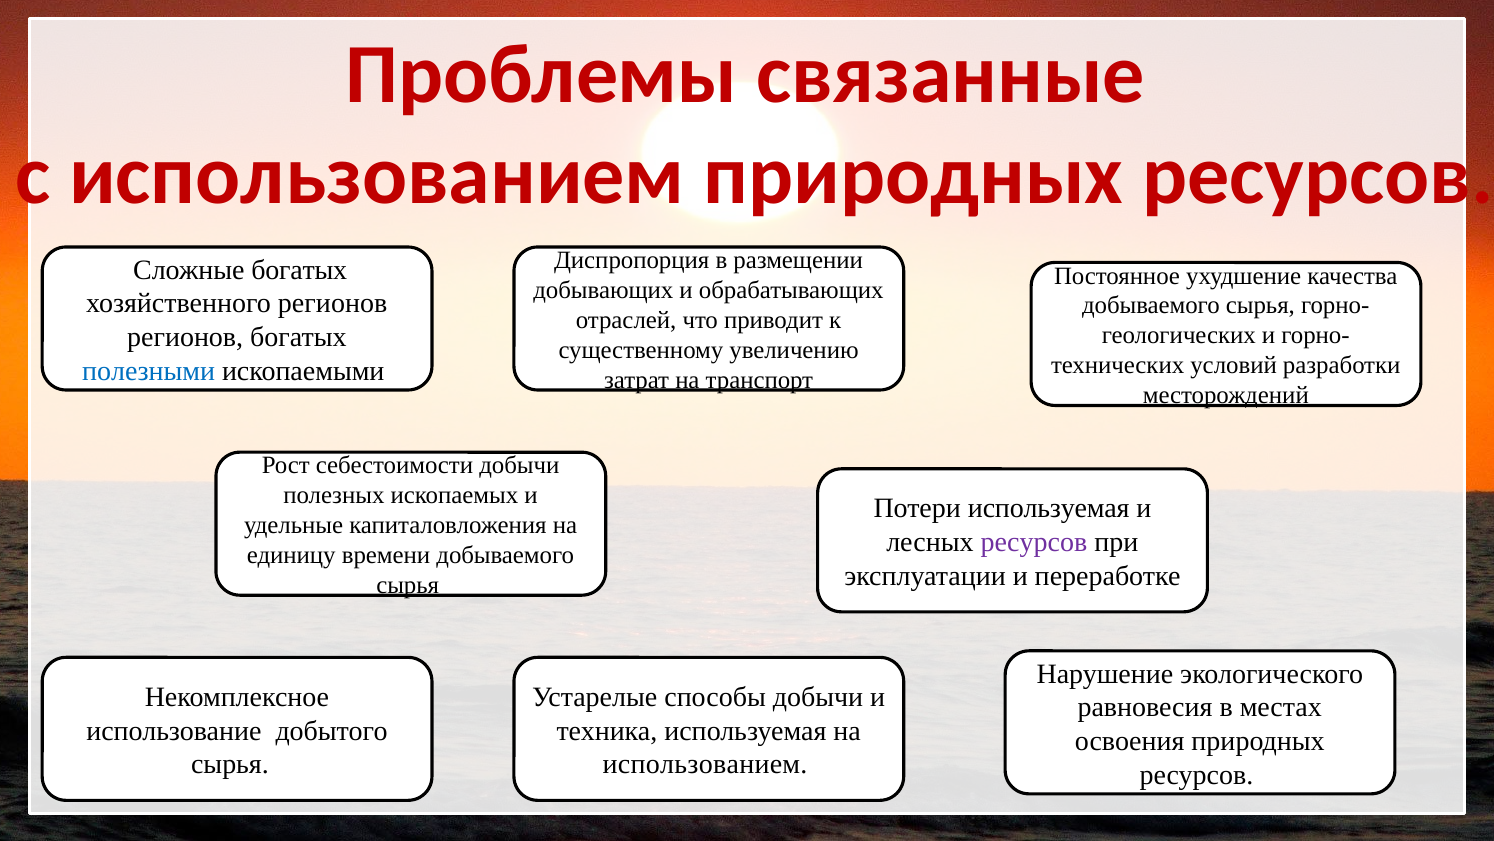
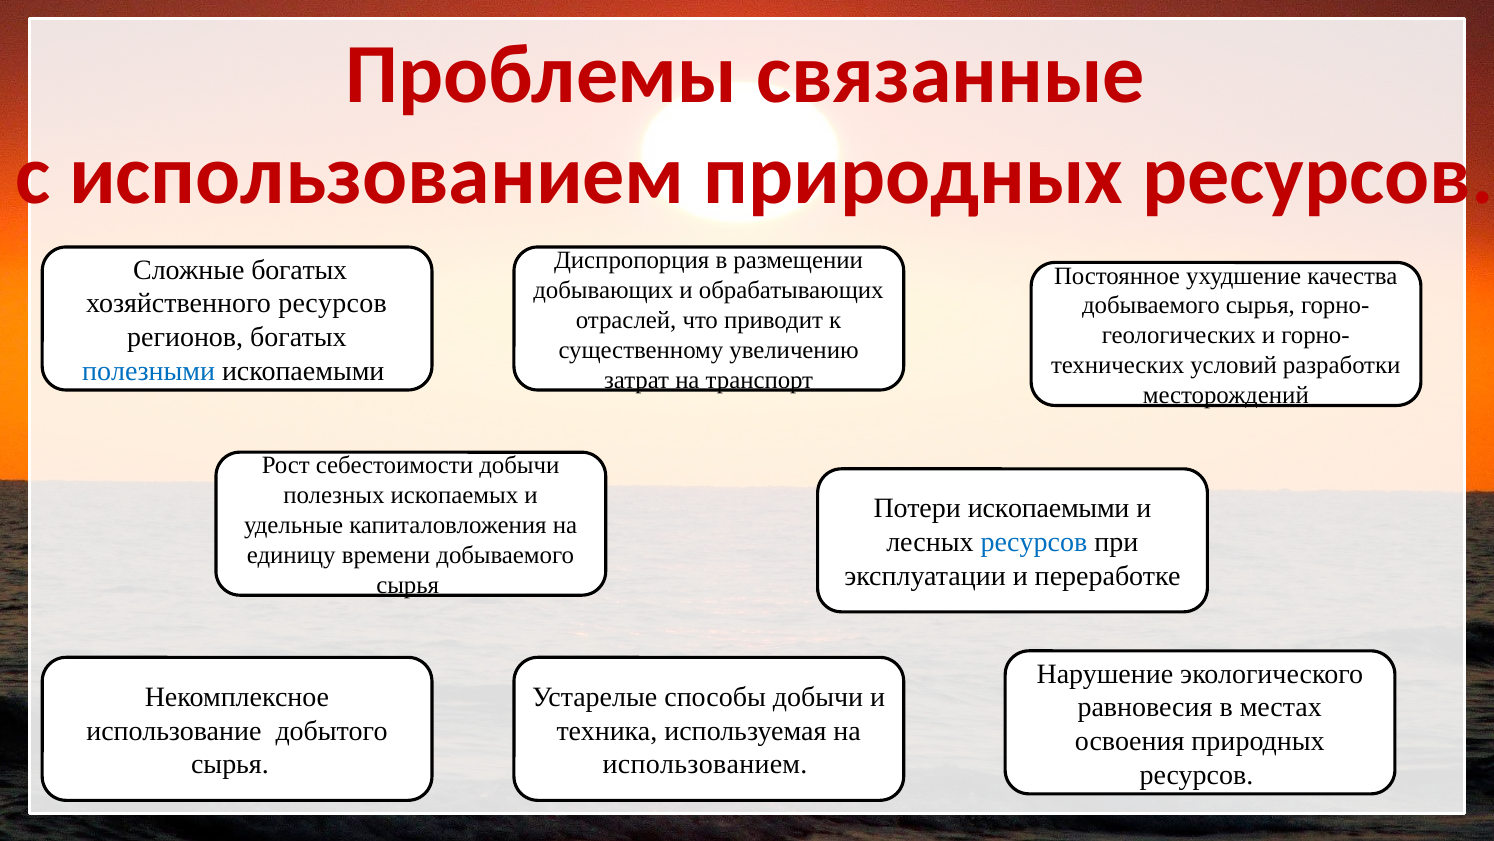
хозяйственного регионов: регионов -> ресурсов
Потери используемая: используемая -> ископаемыми
ресурсов at (1034, 542) colour: purple -> blue
